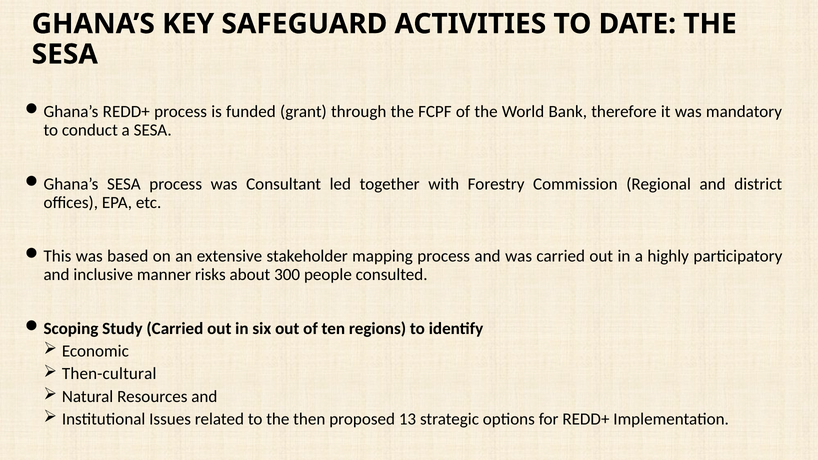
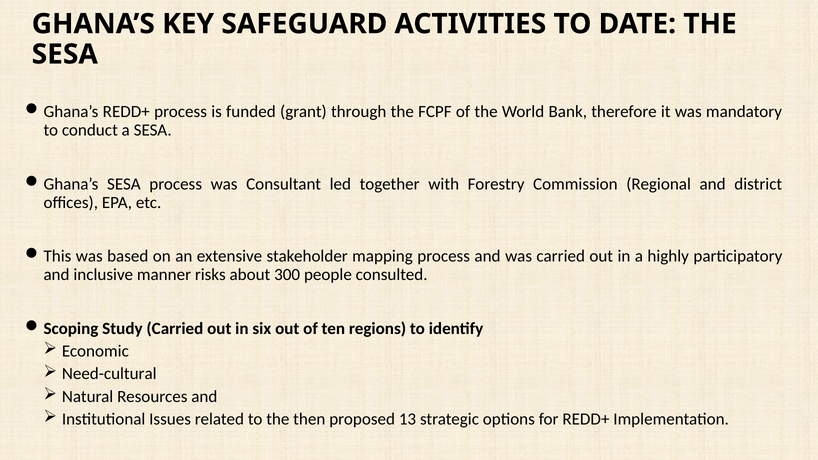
Then-cultural: Then-cultural -> Need-cultural
